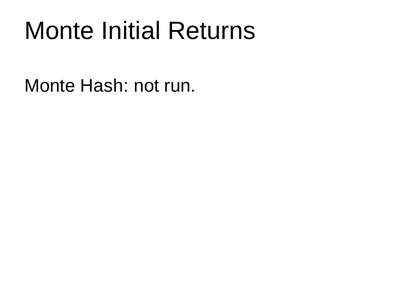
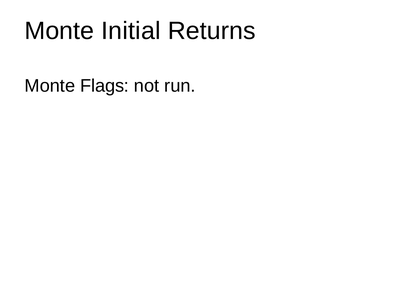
Hash: Hash -> Flags
